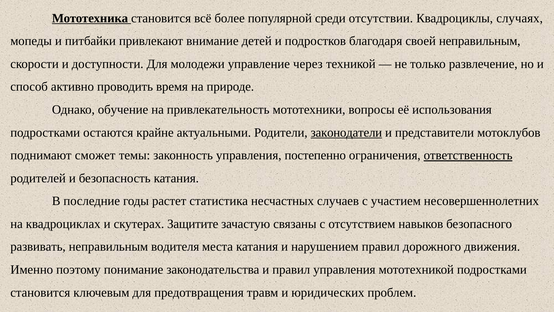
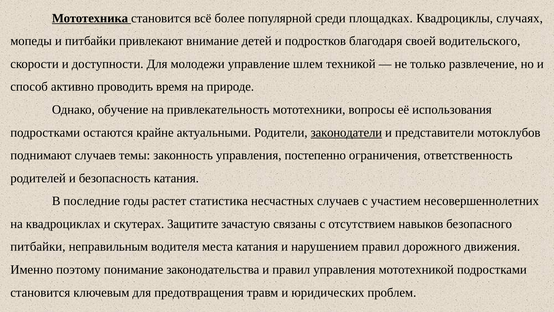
отсутствии: отсутствии -> площадках
своей неправильным: неправильным -> водительского
через: через -> шлем
поднимают сможет: сможет -> случаев
ответственность underline: present -> none
развивать at (38, 246): развивать -> питбайки
